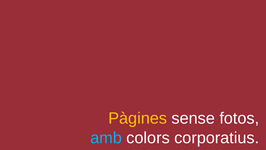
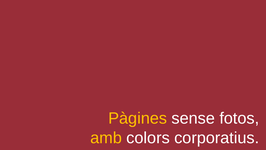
amb colour: light blue -> yellow
